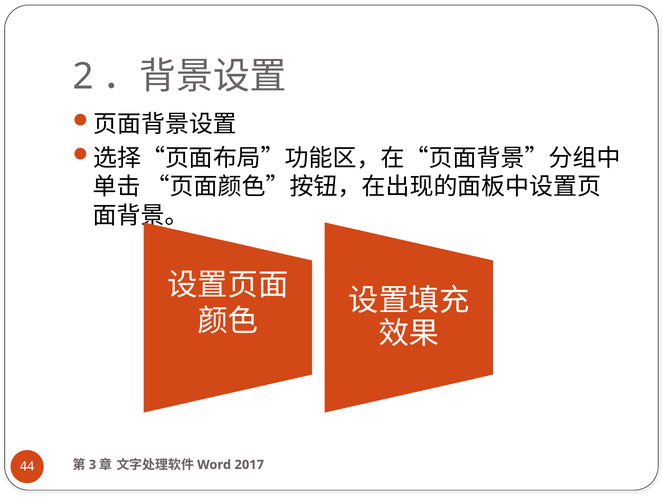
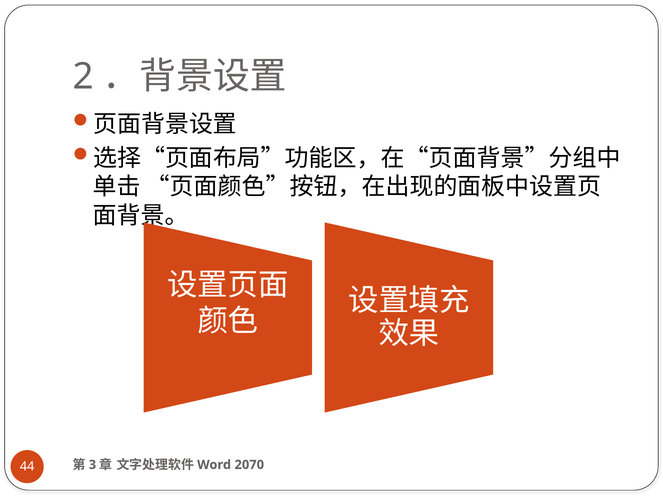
2017: 2017 -> 2070
